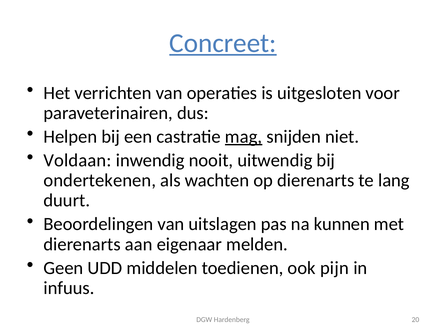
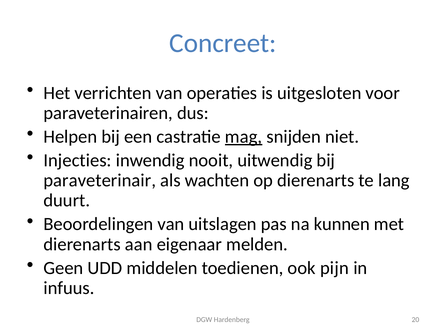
Concreet underline: present -> none
Voldaan: Voldaan -> Injecties
ondertekenen: ondertekenen -> paraveterinair
